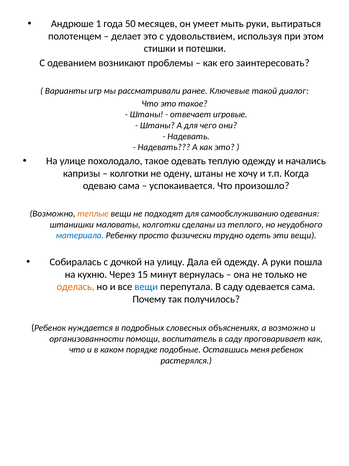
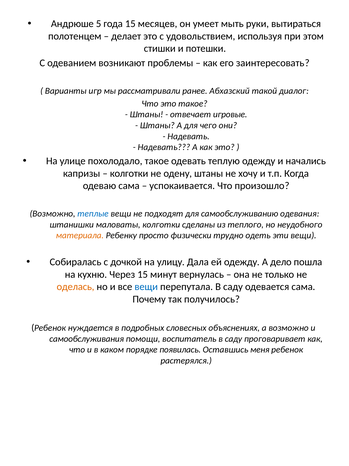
1: 1 -> 5
года 50: 50 -> 15
Ключевые: Ключевые -> Абхазский
теплые colour: orange -> blue
материала colour: blue -> orange
А руки: руки -> дело
организованности: организованности -> самообслуживания
подобные: подобные -> появилась
